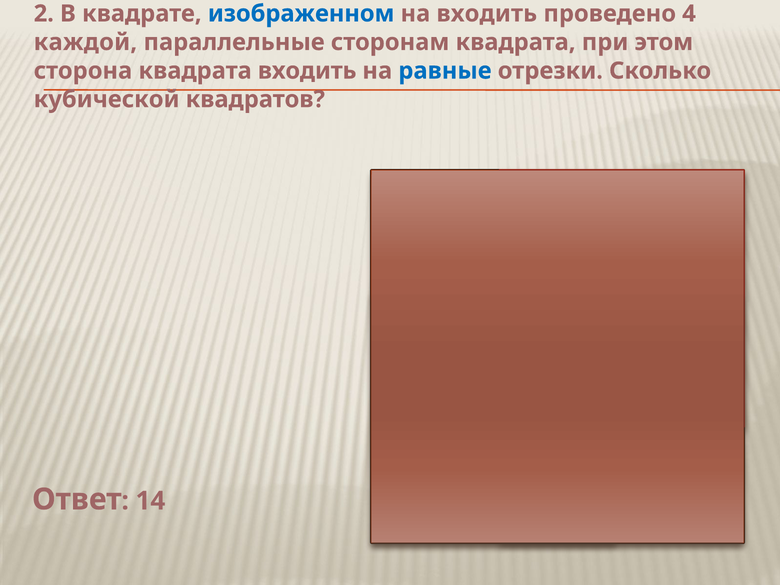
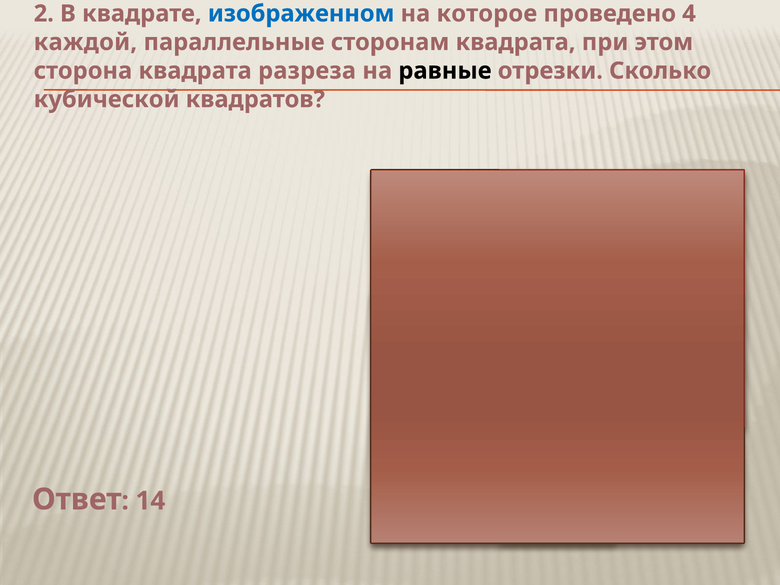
на входить: входить -> которое
квадрата входить: входить -> разреза
равные colour: blue -> black
